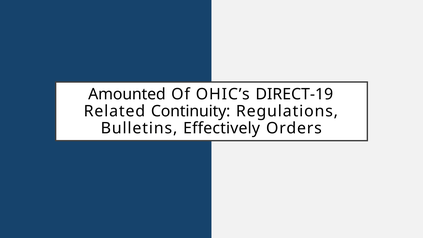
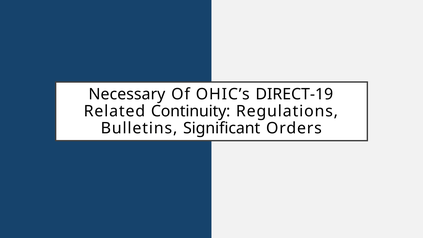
Amounted: Amounted -> Necessary
Effectively: Effectively -> Significant
